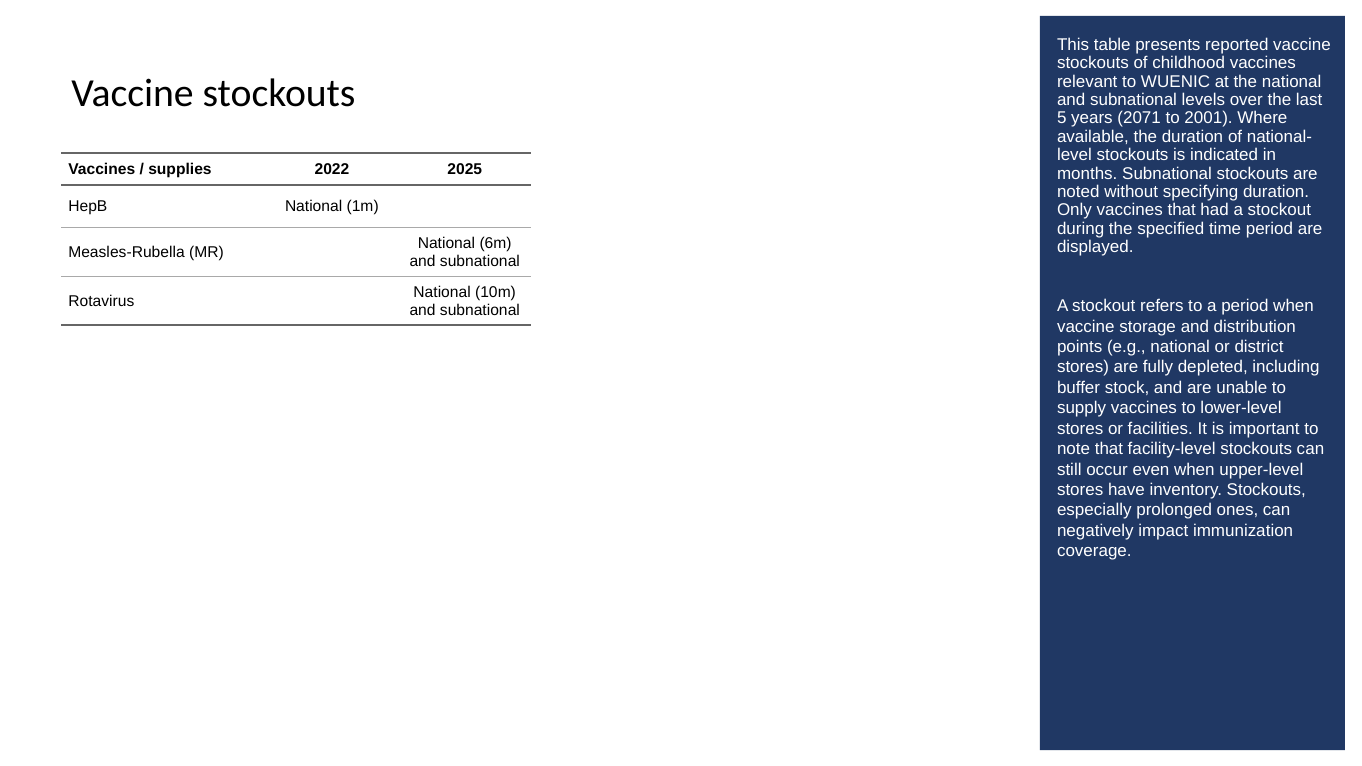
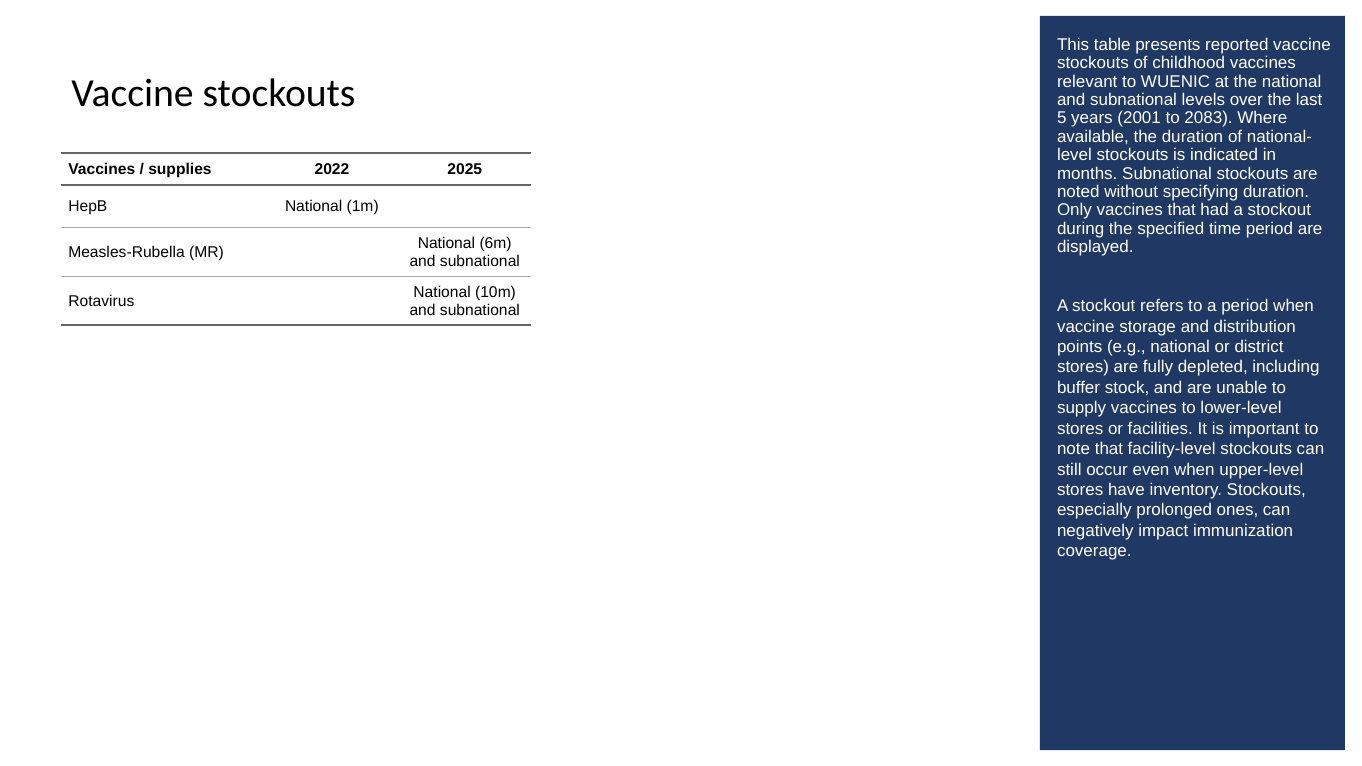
2071: 2071 -> 2001
2001: 2001 -> 2083
